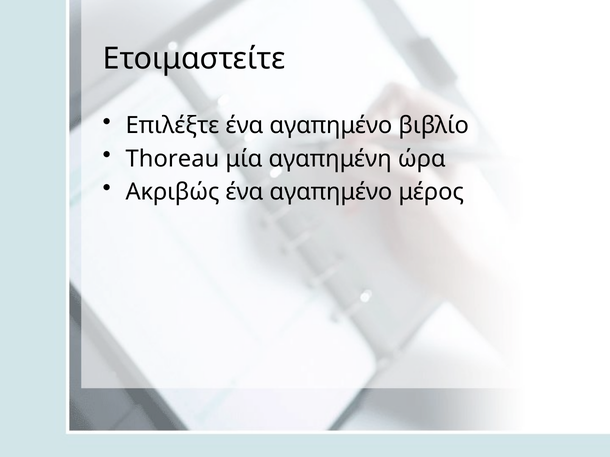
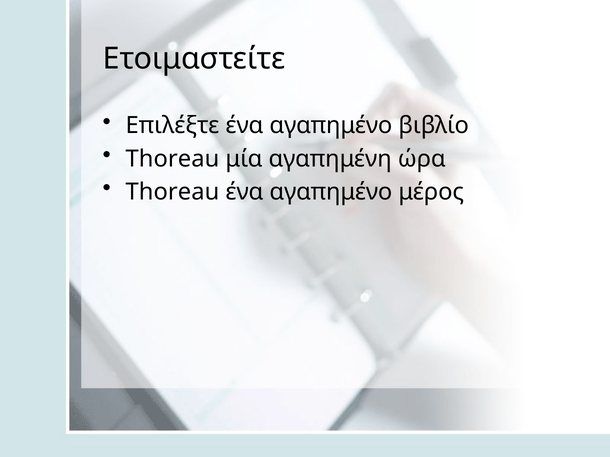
Ακριβώς at (173, 192): Ακριβώς -> Thoreau
